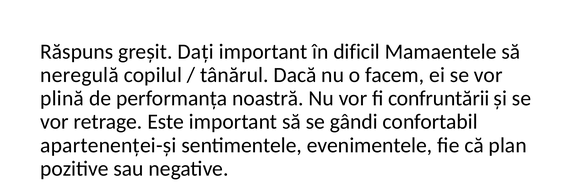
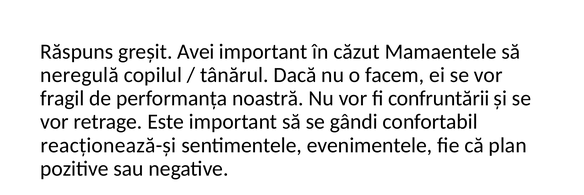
Dați: Dați -> Avei
dificil: dificil -> căzut
plină: plină -> fragil
apartenenței-și: apartenenței-și -> reacționează-și
